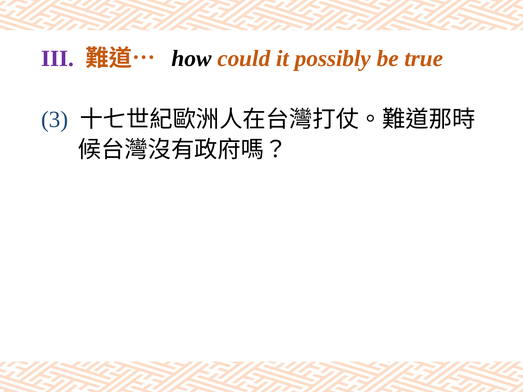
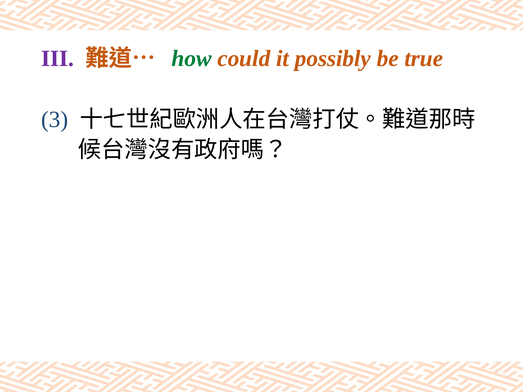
how colour: black -> green
